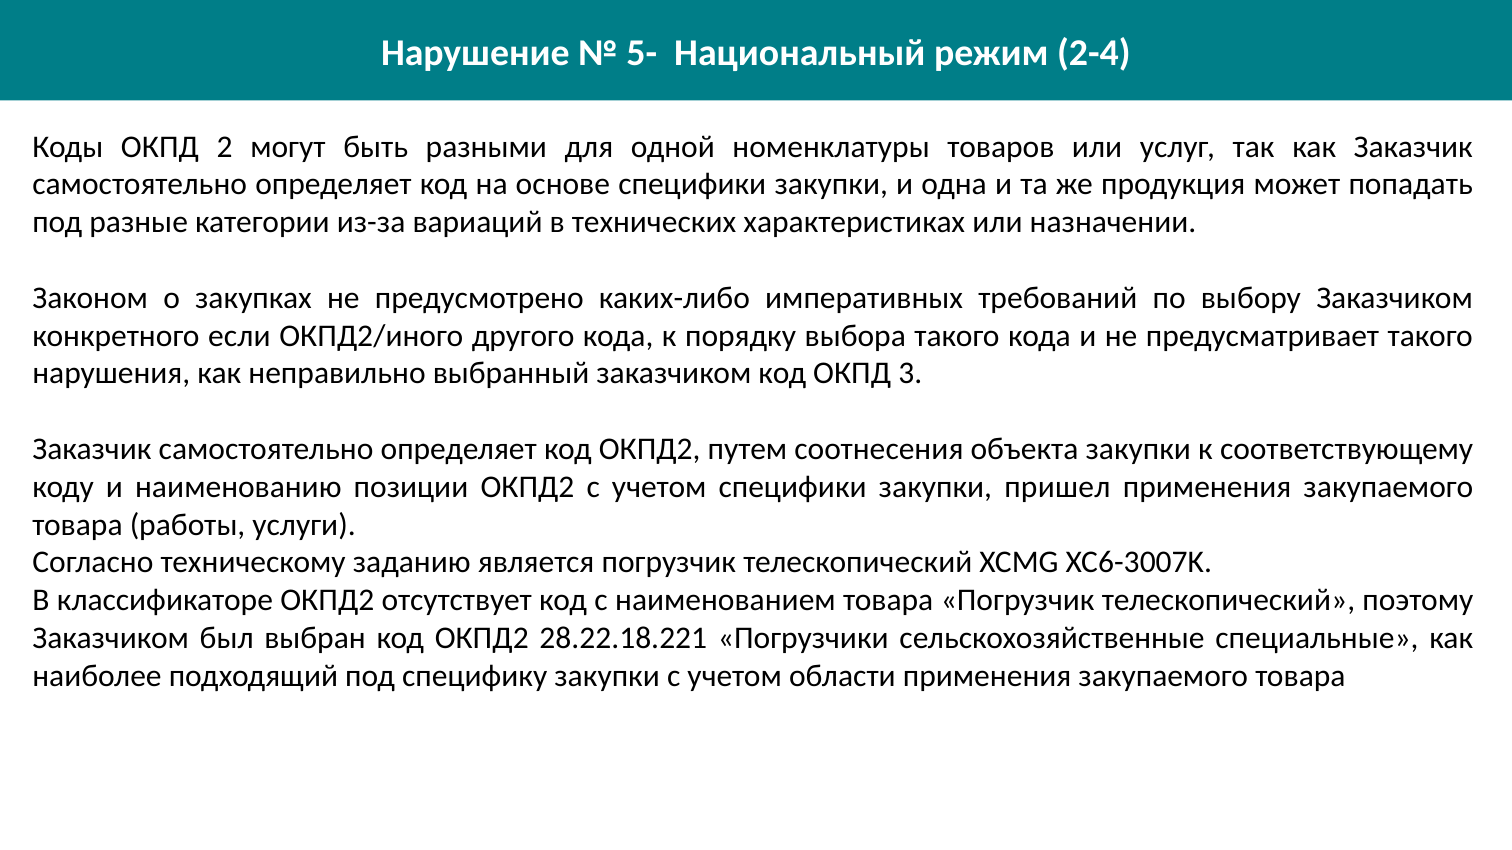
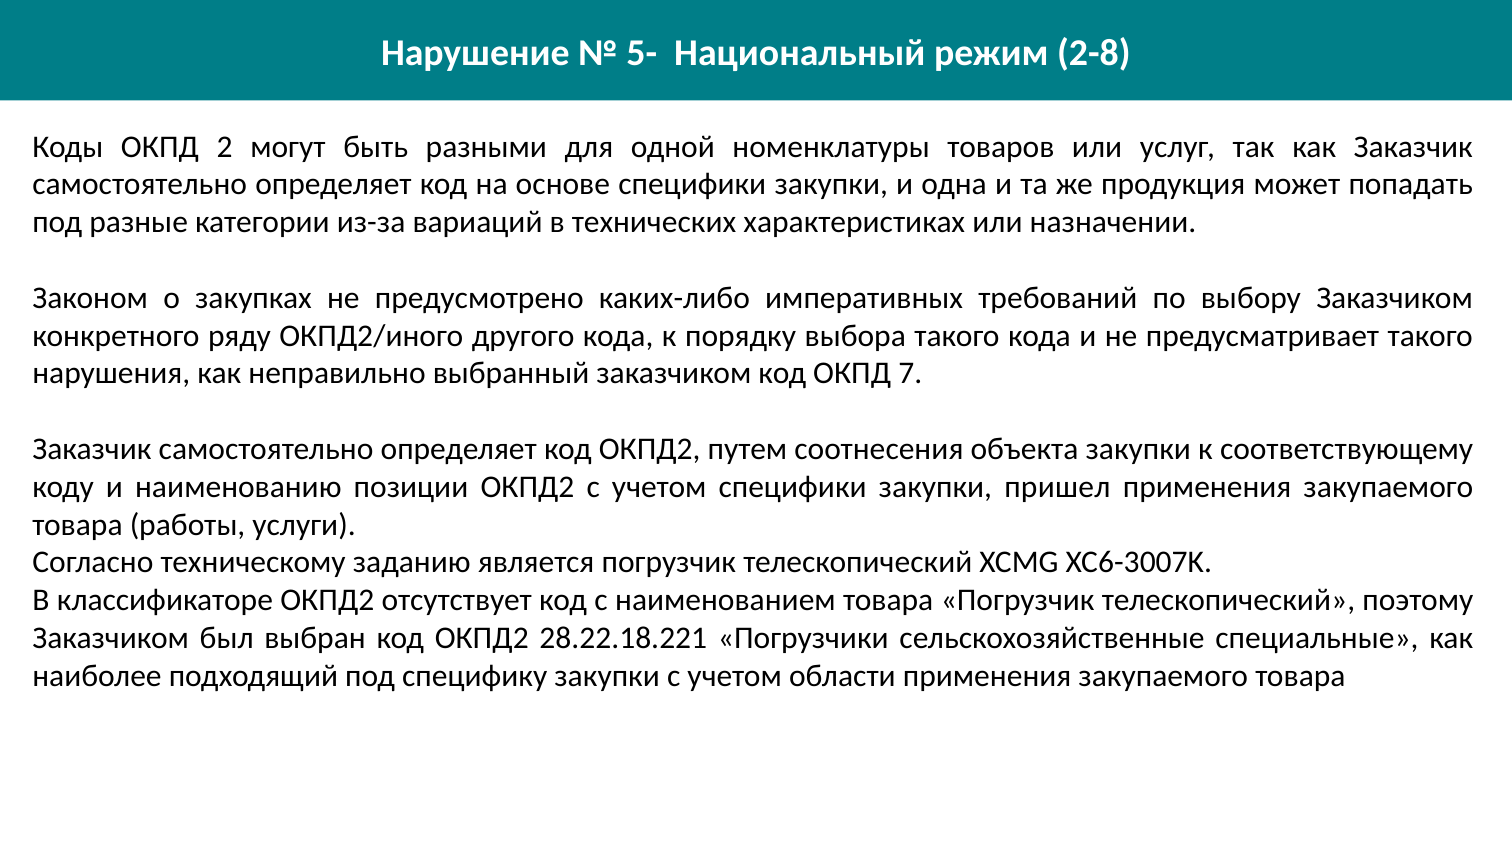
2-4: 2-4 -> 2-8
если: если -> ряду
3: 3 -> 7
